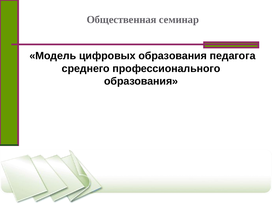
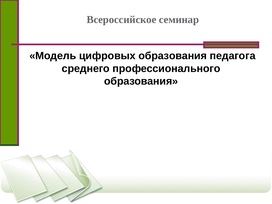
Общественная: Общественная -> Всероссийское
